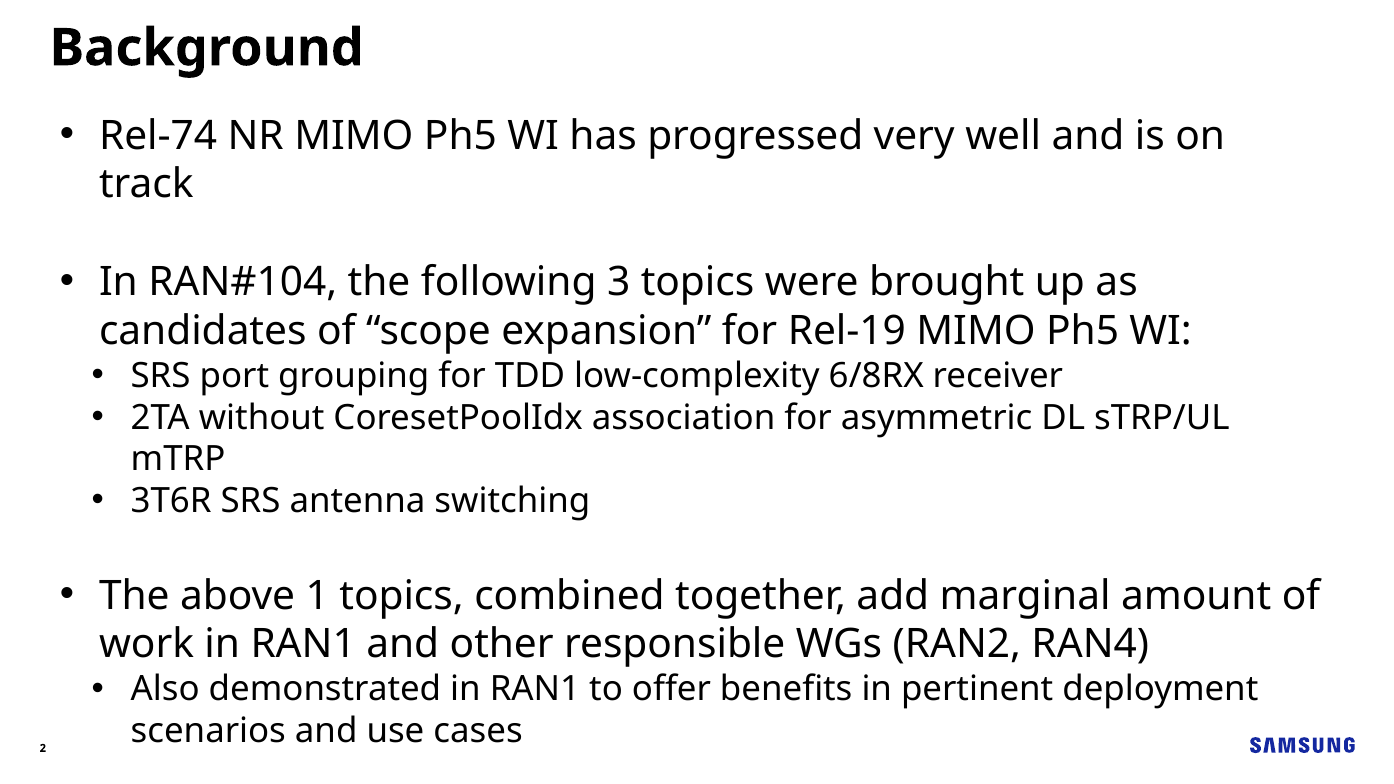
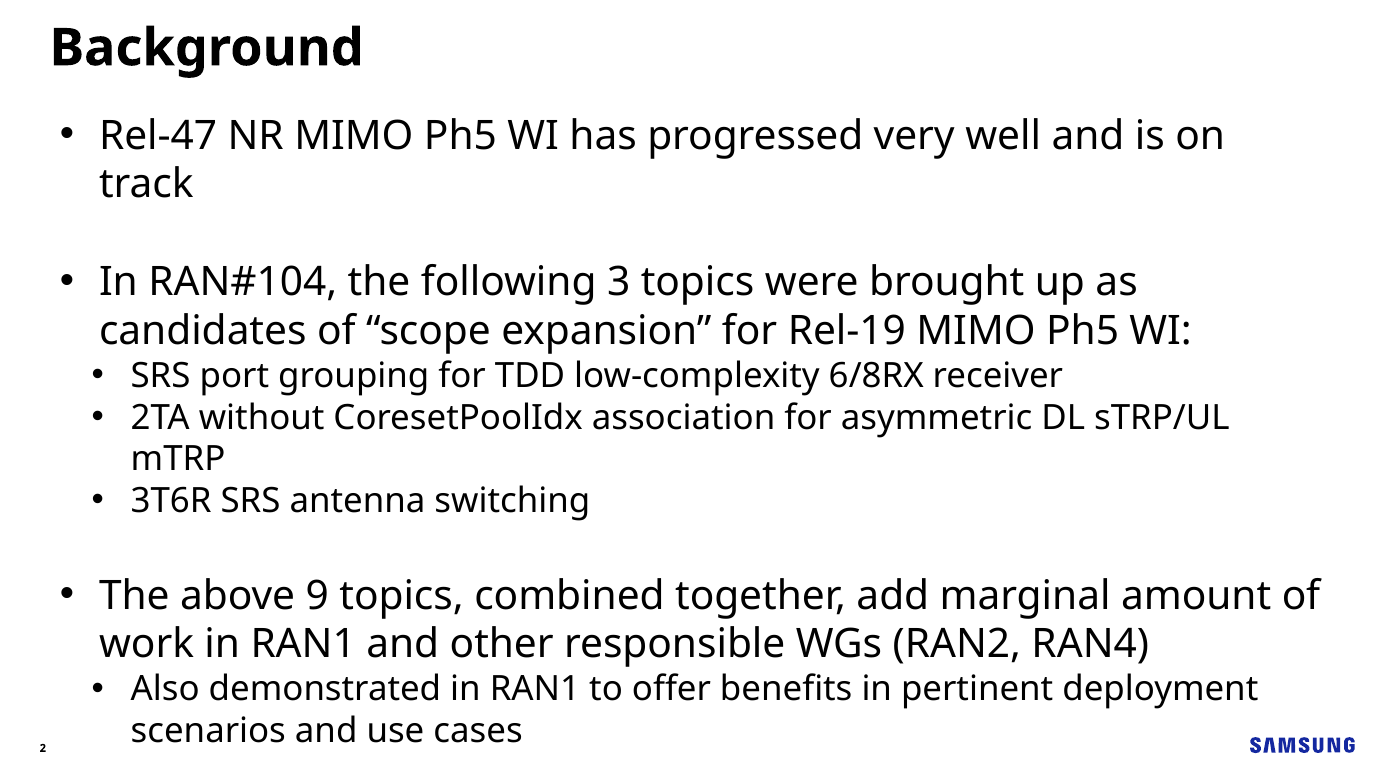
Rel-74: Rel-74 -> Rel-47
1: 1 -> 9
